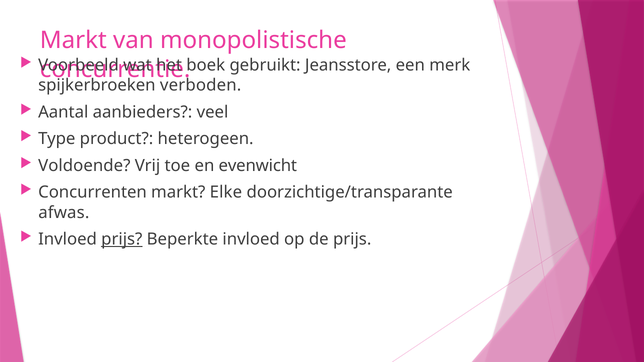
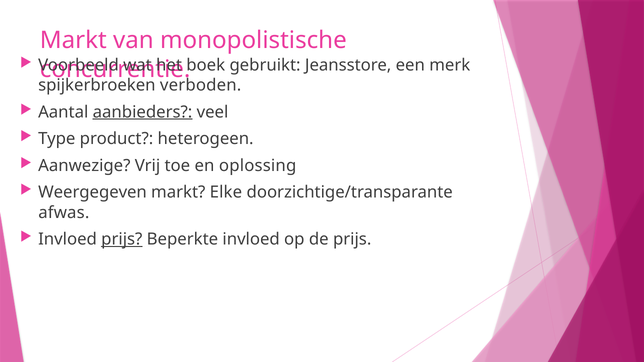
aanbieders underline: none -> present
Voldoende: Voldoende -> Aanwezige
evenwicht: evenwicht -> oplossing
Concurrenten: Concurrenten -> Weergegeven
